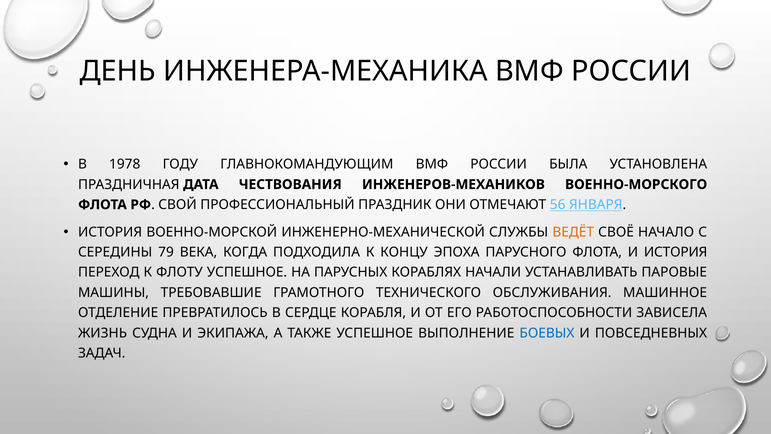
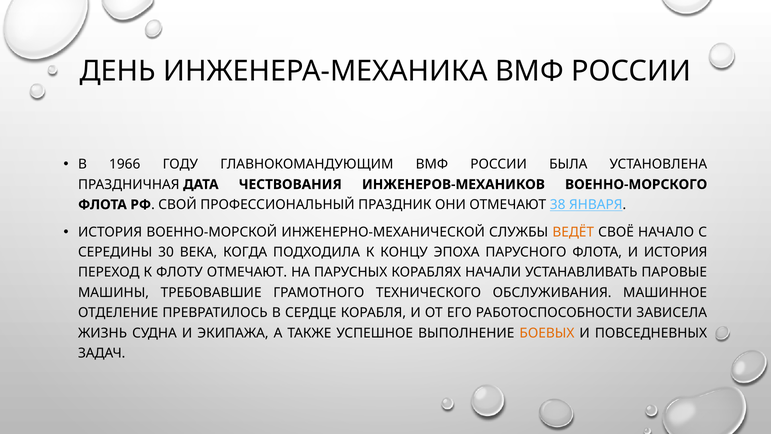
1978: 1978 -> 1966
56: 56 -> 38
79: 79 -> 30
ФЛОТУ УСПЕШНОЕ: УСПЕШНОЕ -> ОТМЕЧАЮТ
БОЕВЫХ colour: blue -> orange
